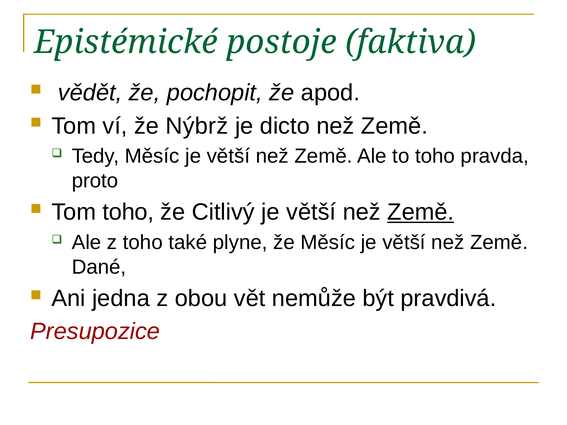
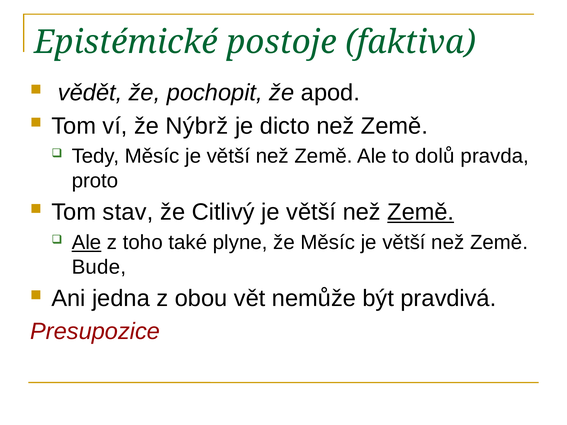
to toho: toho -> dolů
Tom toho: toho -> stav
Ale at (86, 243) underline: none -> present
Dané: Dané -> Bude
